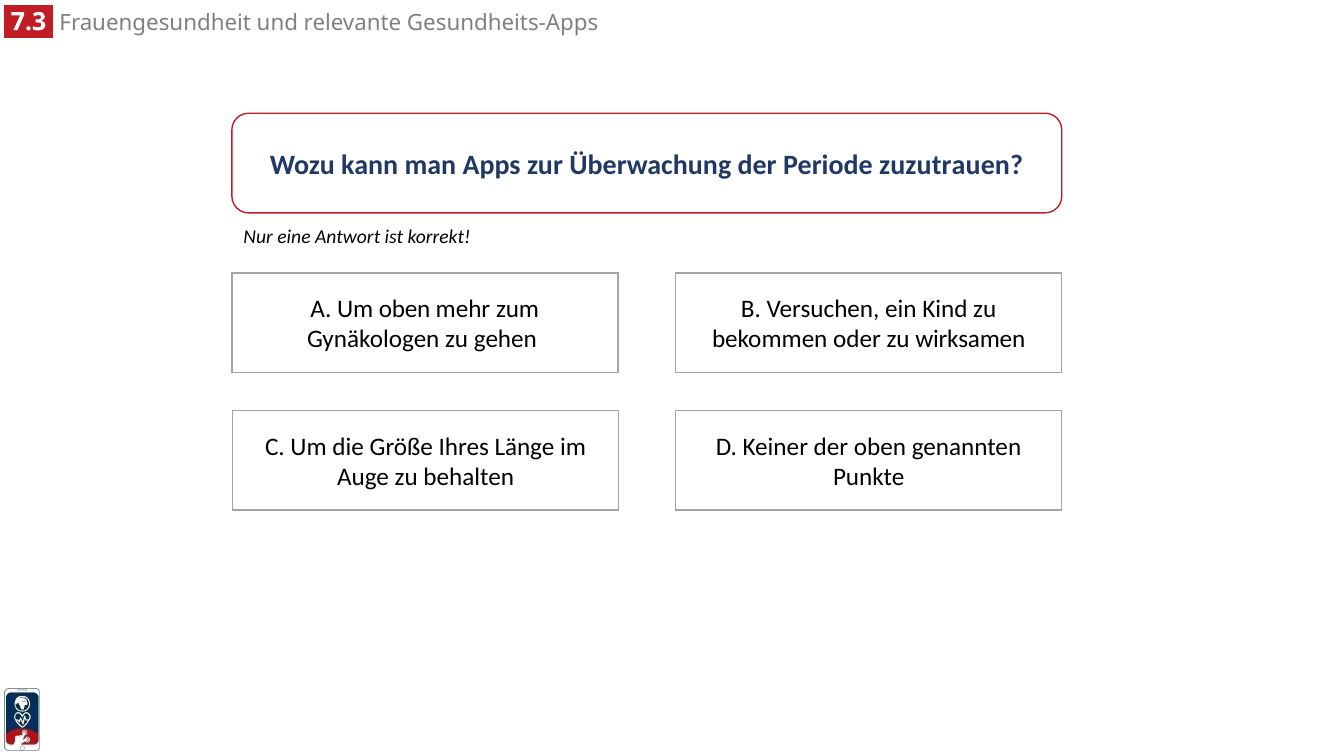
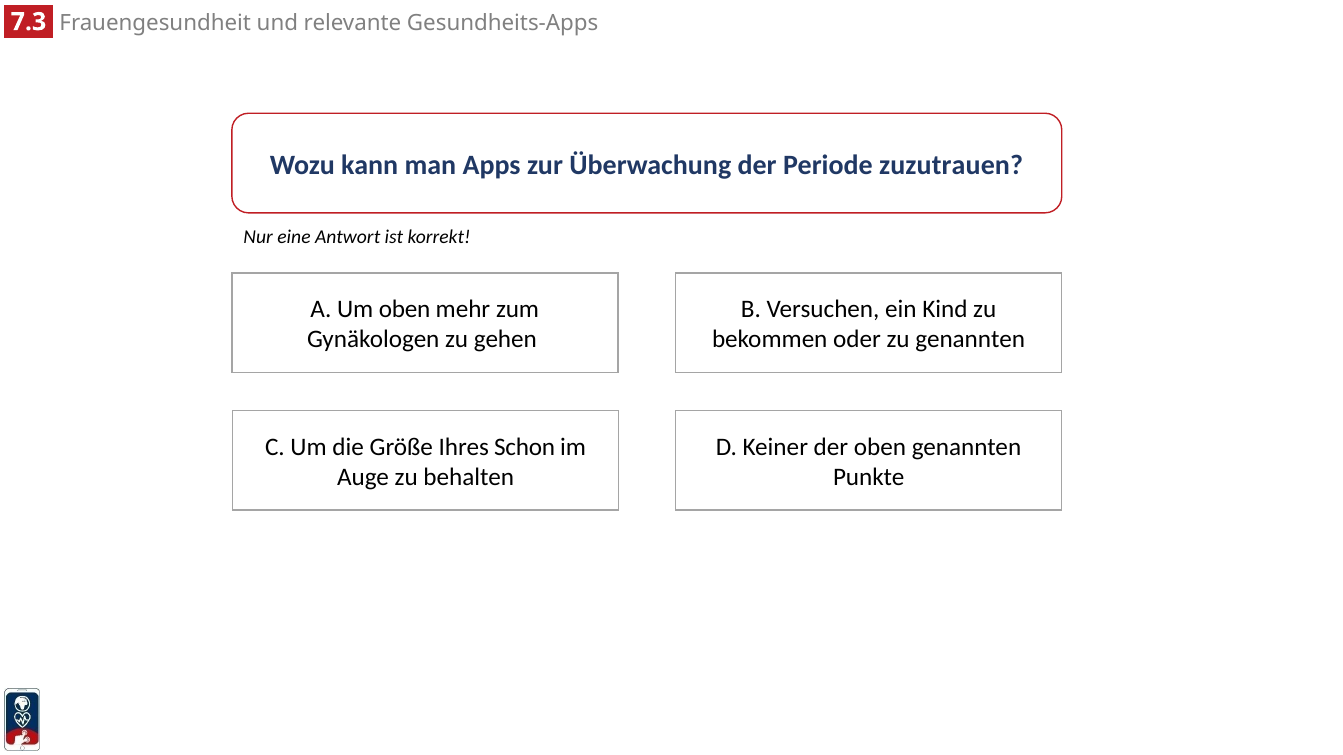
zu wirksamen: wirksamen -> genannten
Länge: Länge -> Schon
